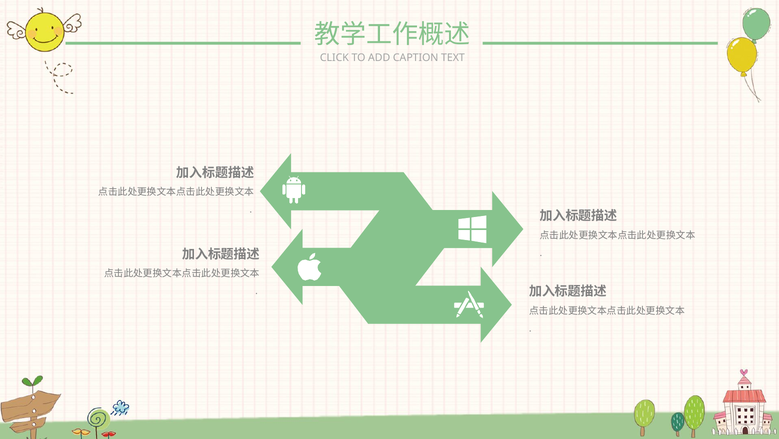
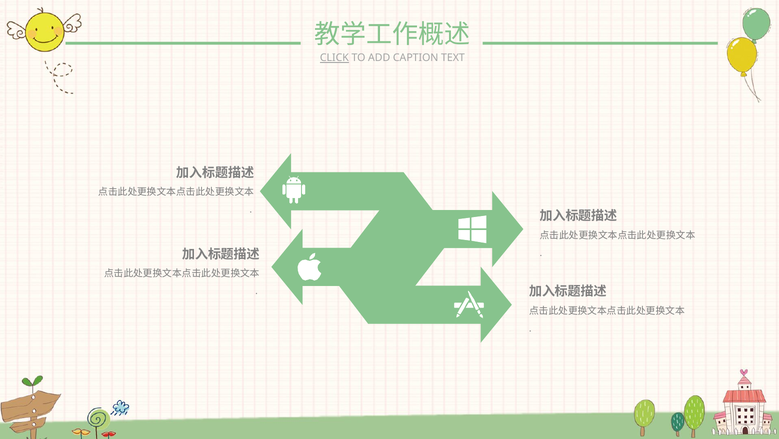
CLICK underline: none -> present
